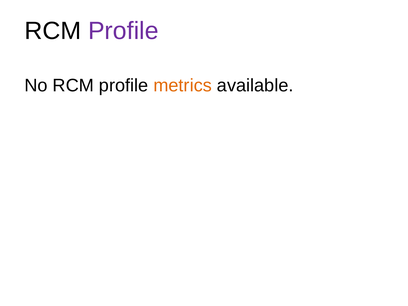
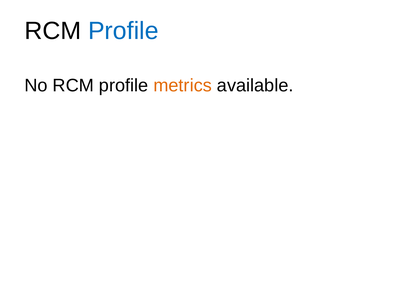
Profile at (123, 31) colour: purple -> blue
